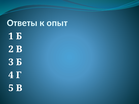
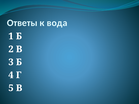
опыт: опыт -> вода
